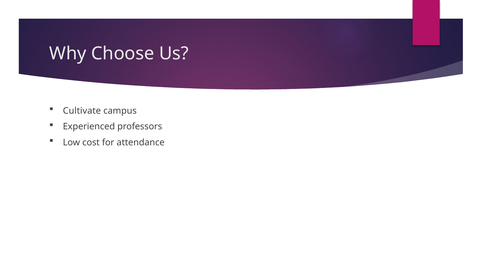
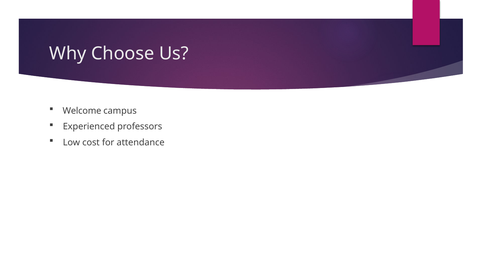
Cultivate: Cultivate -> Welcome
